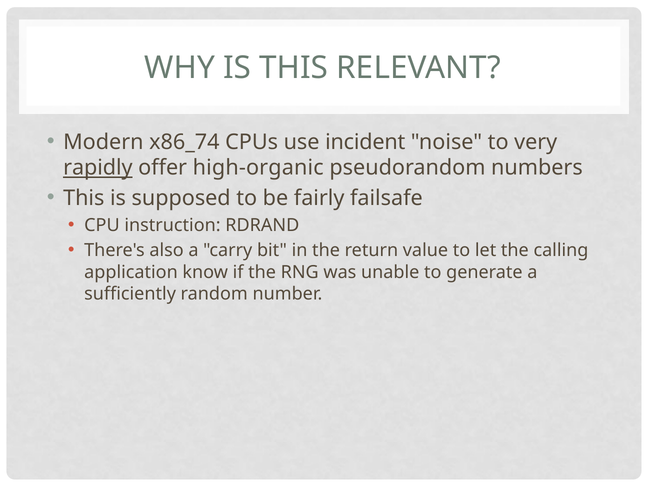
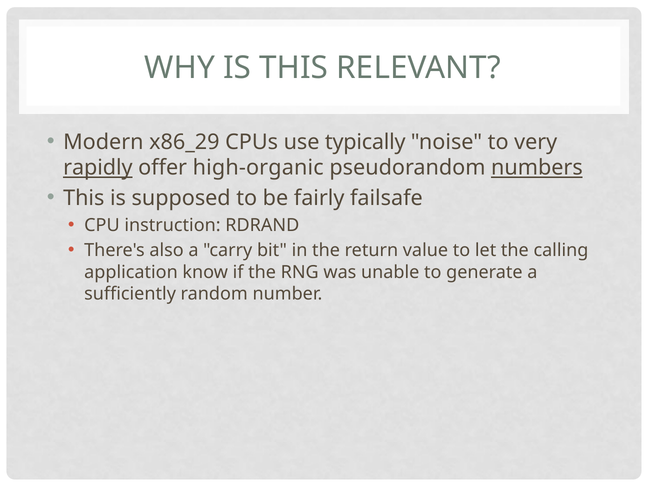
x86_74: x86_74 -> x86_29
incident: incident -> typically
numbers underline: none -> present
